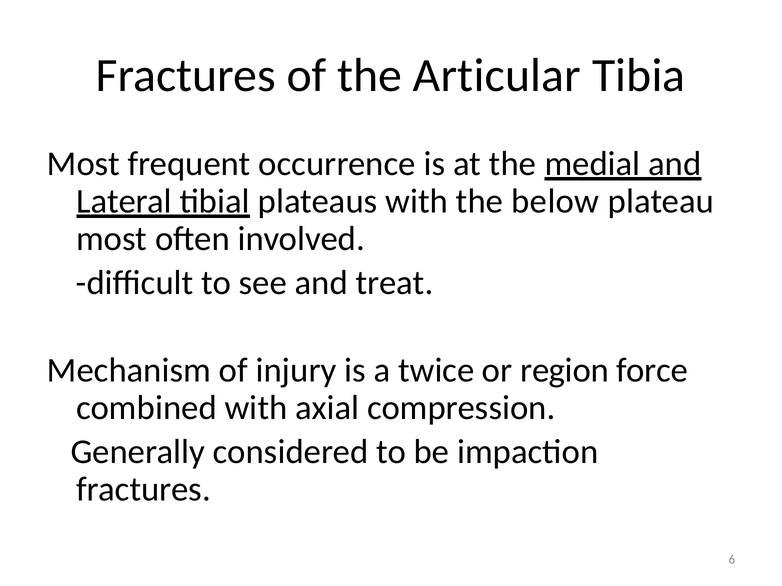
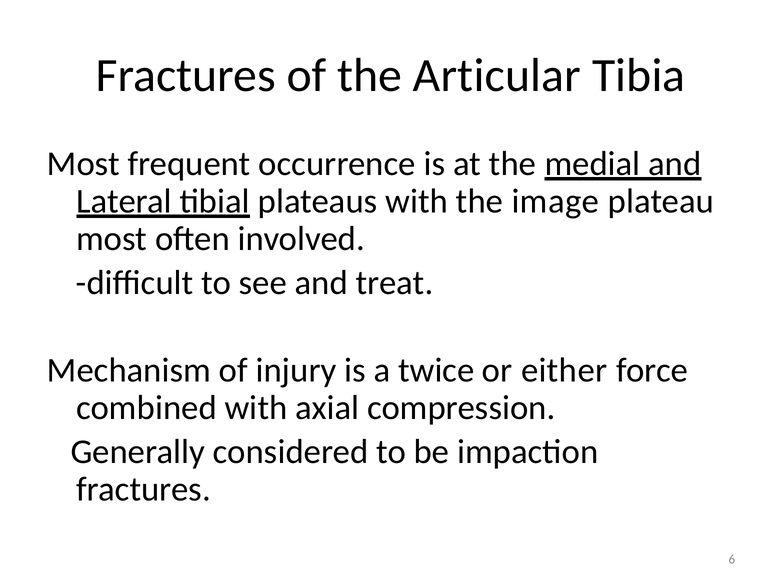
below: below -> image
region: region -> either
